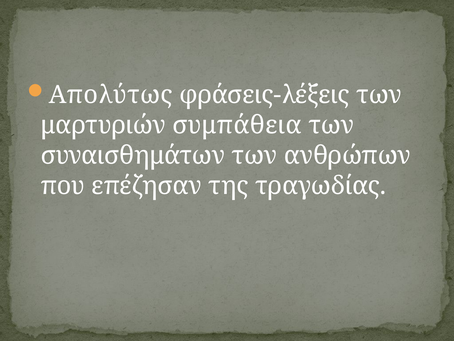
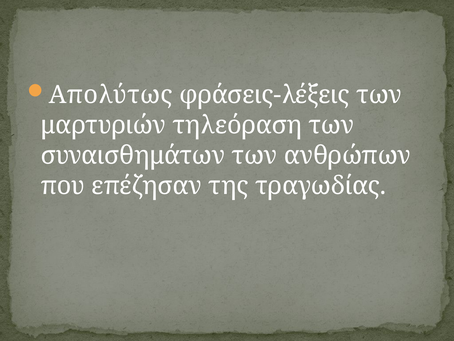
συμπάθεια: συμπάθεια -> τηλεόραση
